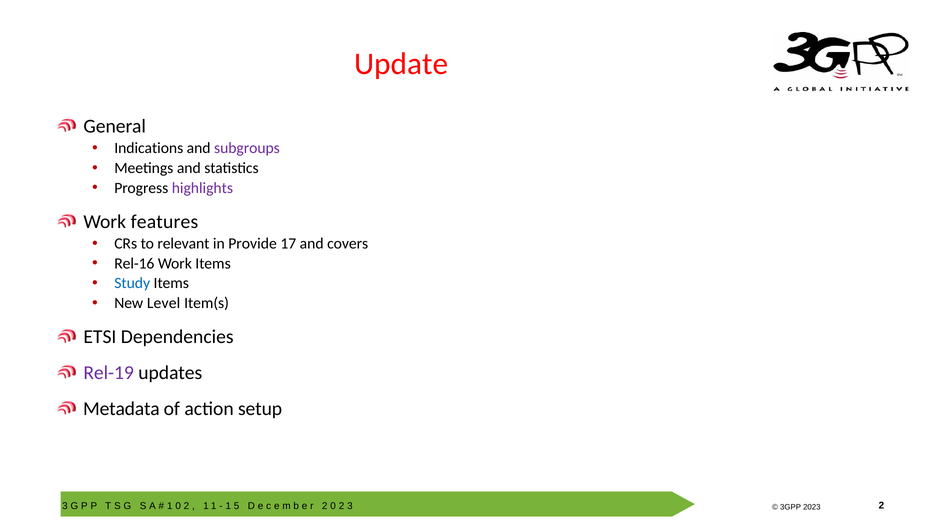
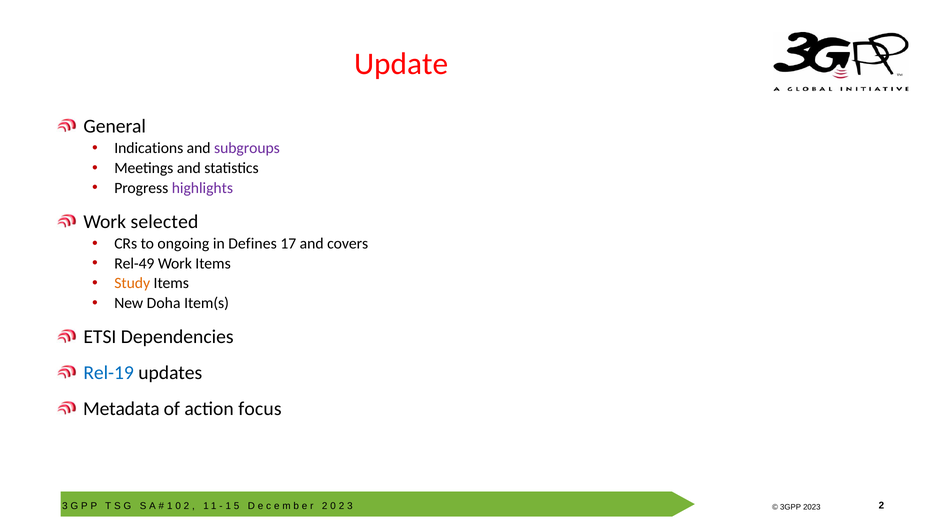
features: features -> selected
relevant: relevant -> ongoing
Provide: Provide -> Defines
Rel-16: Rel-16 -> Rel-49
Study colour: blue -> orange
Level: Level -> Doha
Rel-19 colour: purple -> blue
setup: setup -> focus
